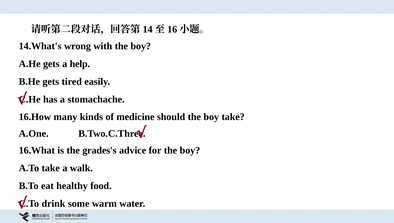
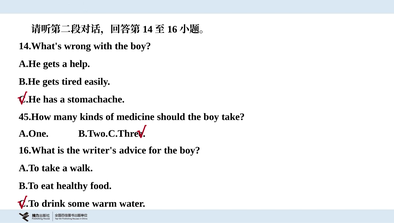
16.How: 16.How -> 45.How
grades's: grades's -> writer's
